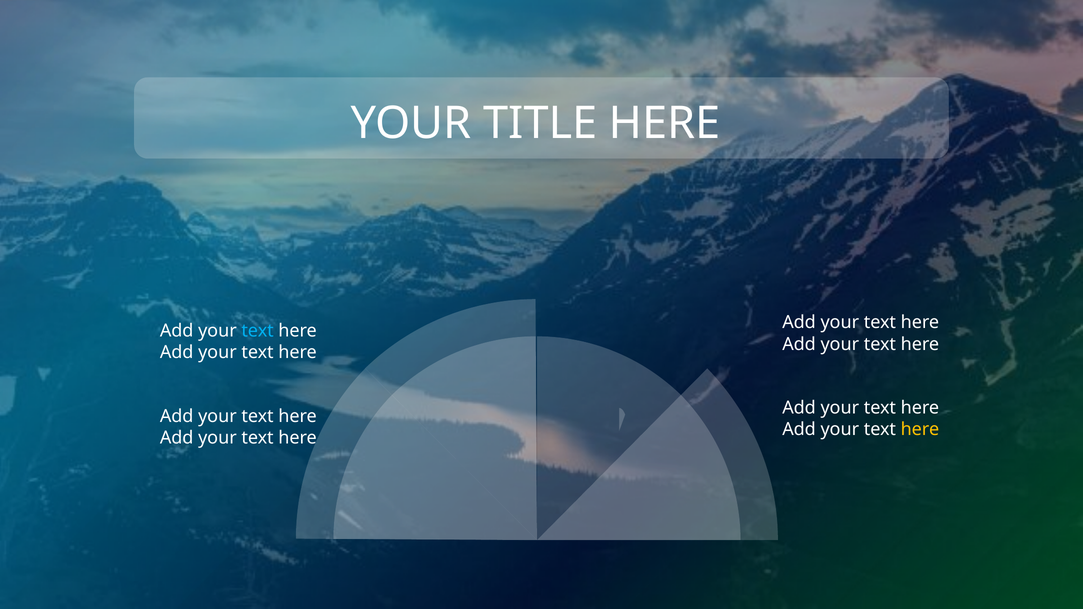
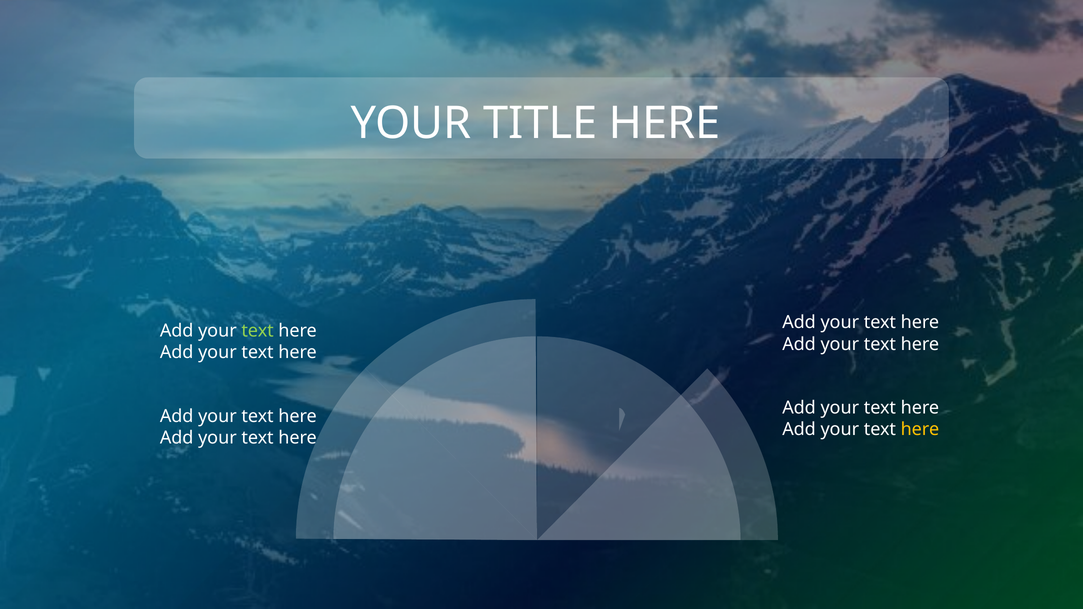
text at (258, 331) colour: light blue -> light green
